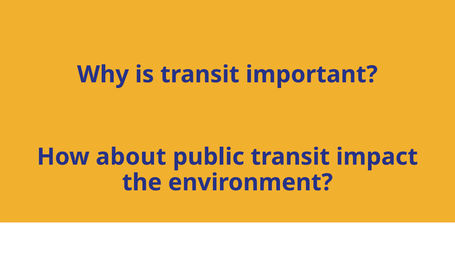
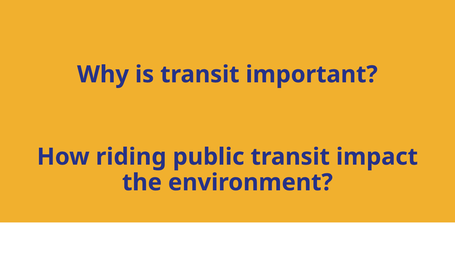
about: about -> riding
